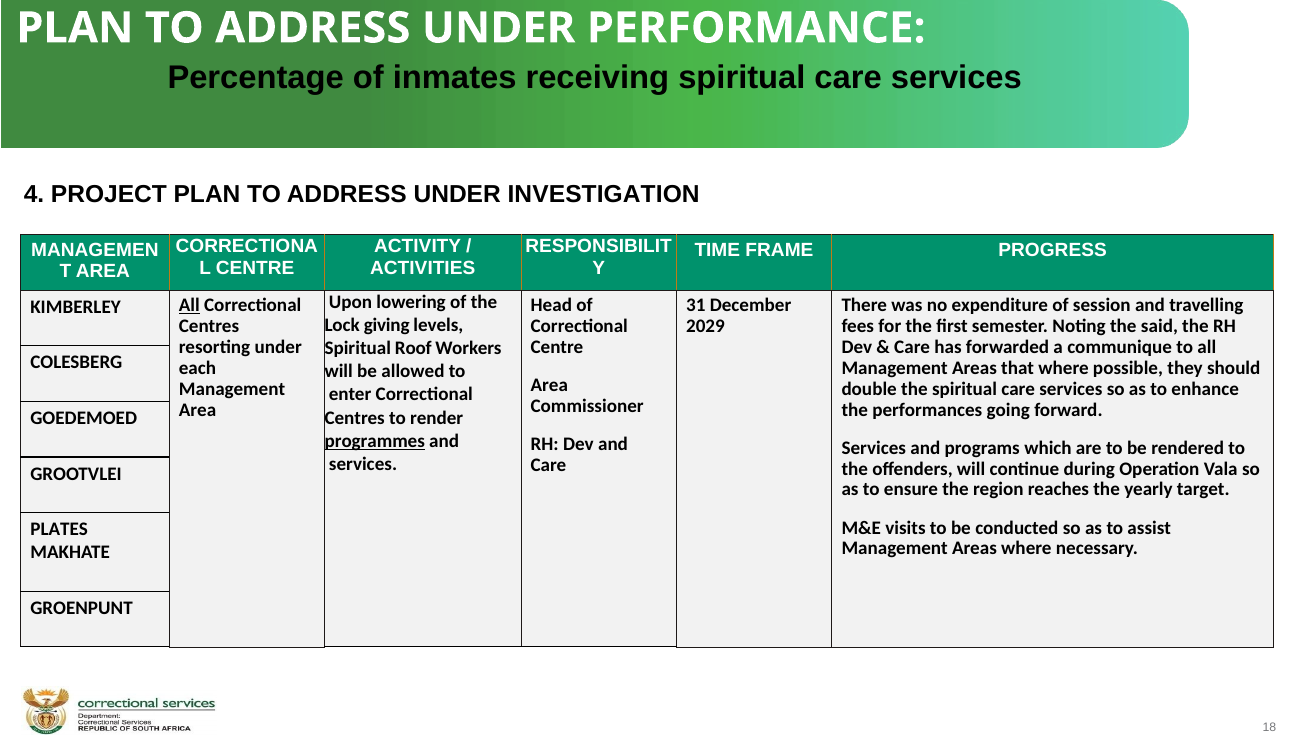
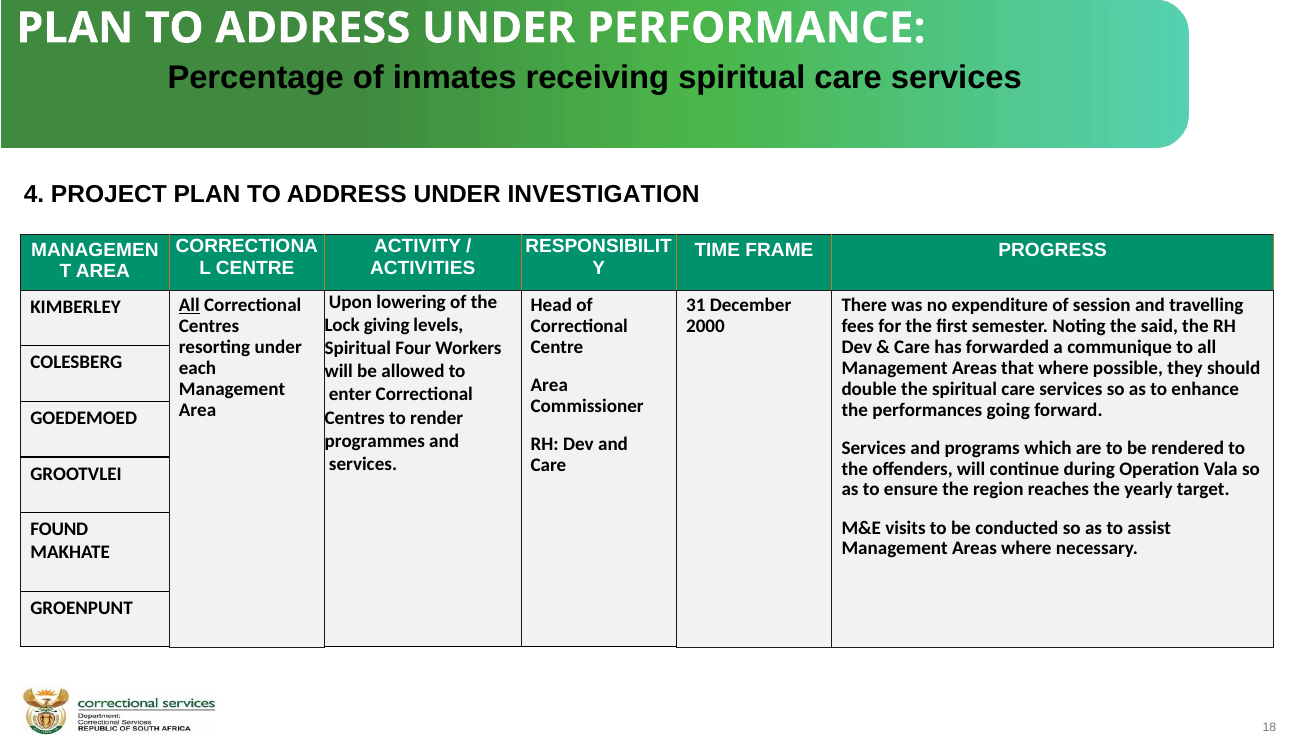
2029: 2029 -> 2000
Roof: Roof -> Four
programmes underline: present -> none
PLATES: PLATES -> FOUND
